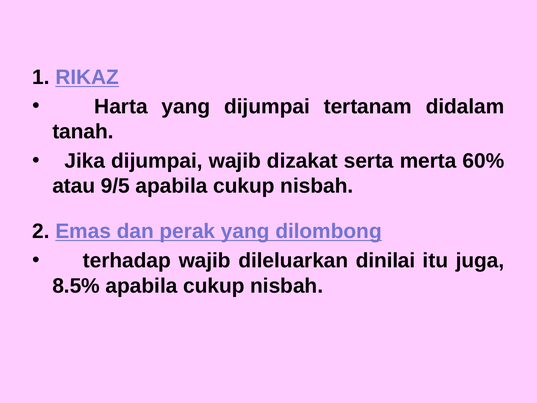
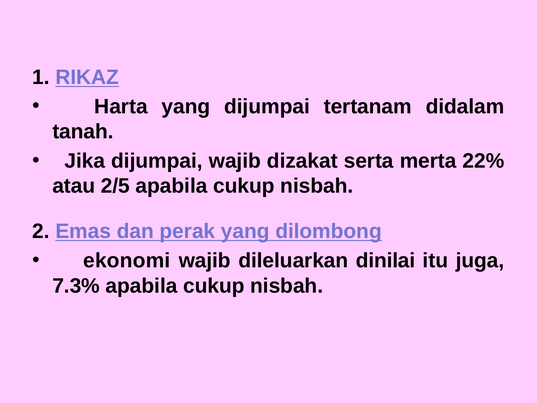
60%: 60% -> 22%
9/5: 9/5 -> 2/5
terhadap: terhadap -> ekonomi
8.5%: 8.5% -> 7.3%
